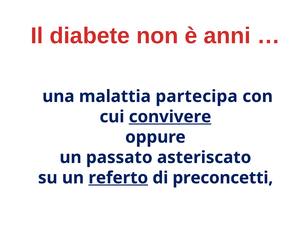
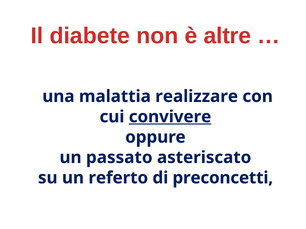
anni: anni -> altre
partecipa: partecipa -> realizzare
referto underline: present -> none
